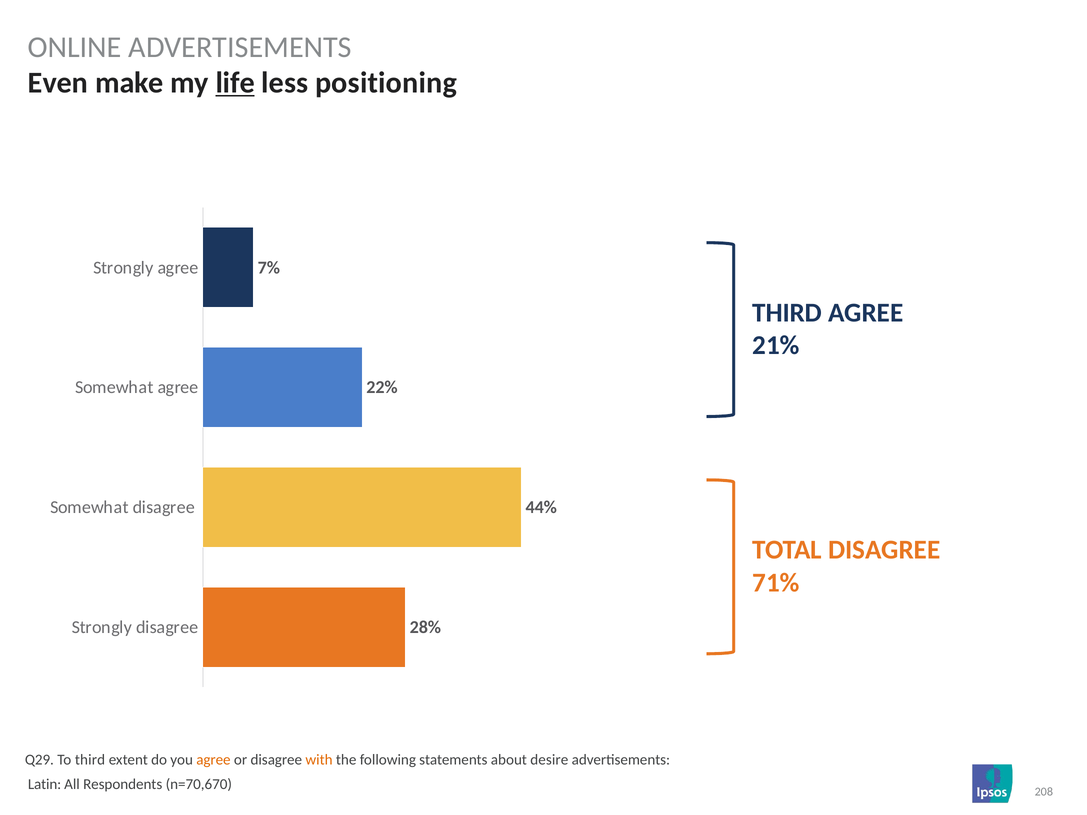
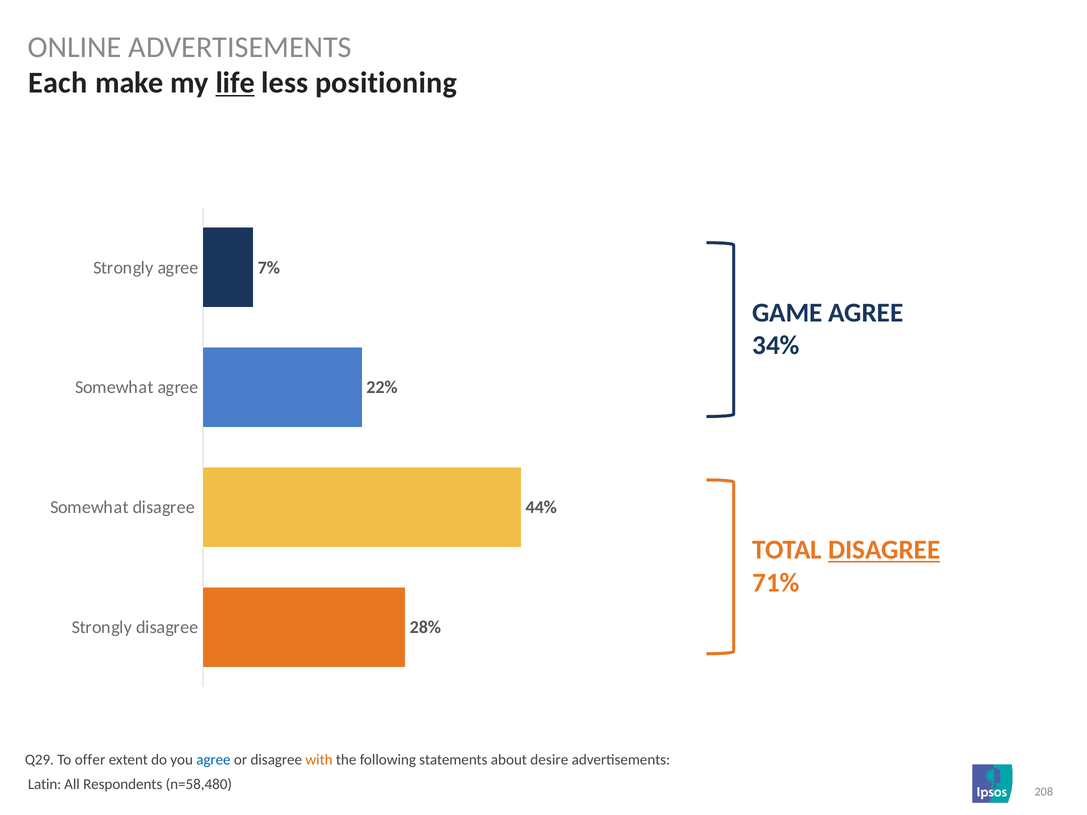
Even: Even -> Each
THIRD at (787, 313): THIRD -> GAME
21%: 21% -> 34%
DISAGREE at (884, 550) underline: none -> present
To third: third -> offer
agree at (213, 760) colour: orange -> blue
n=70,670: n=70,670 -> n=58,480
